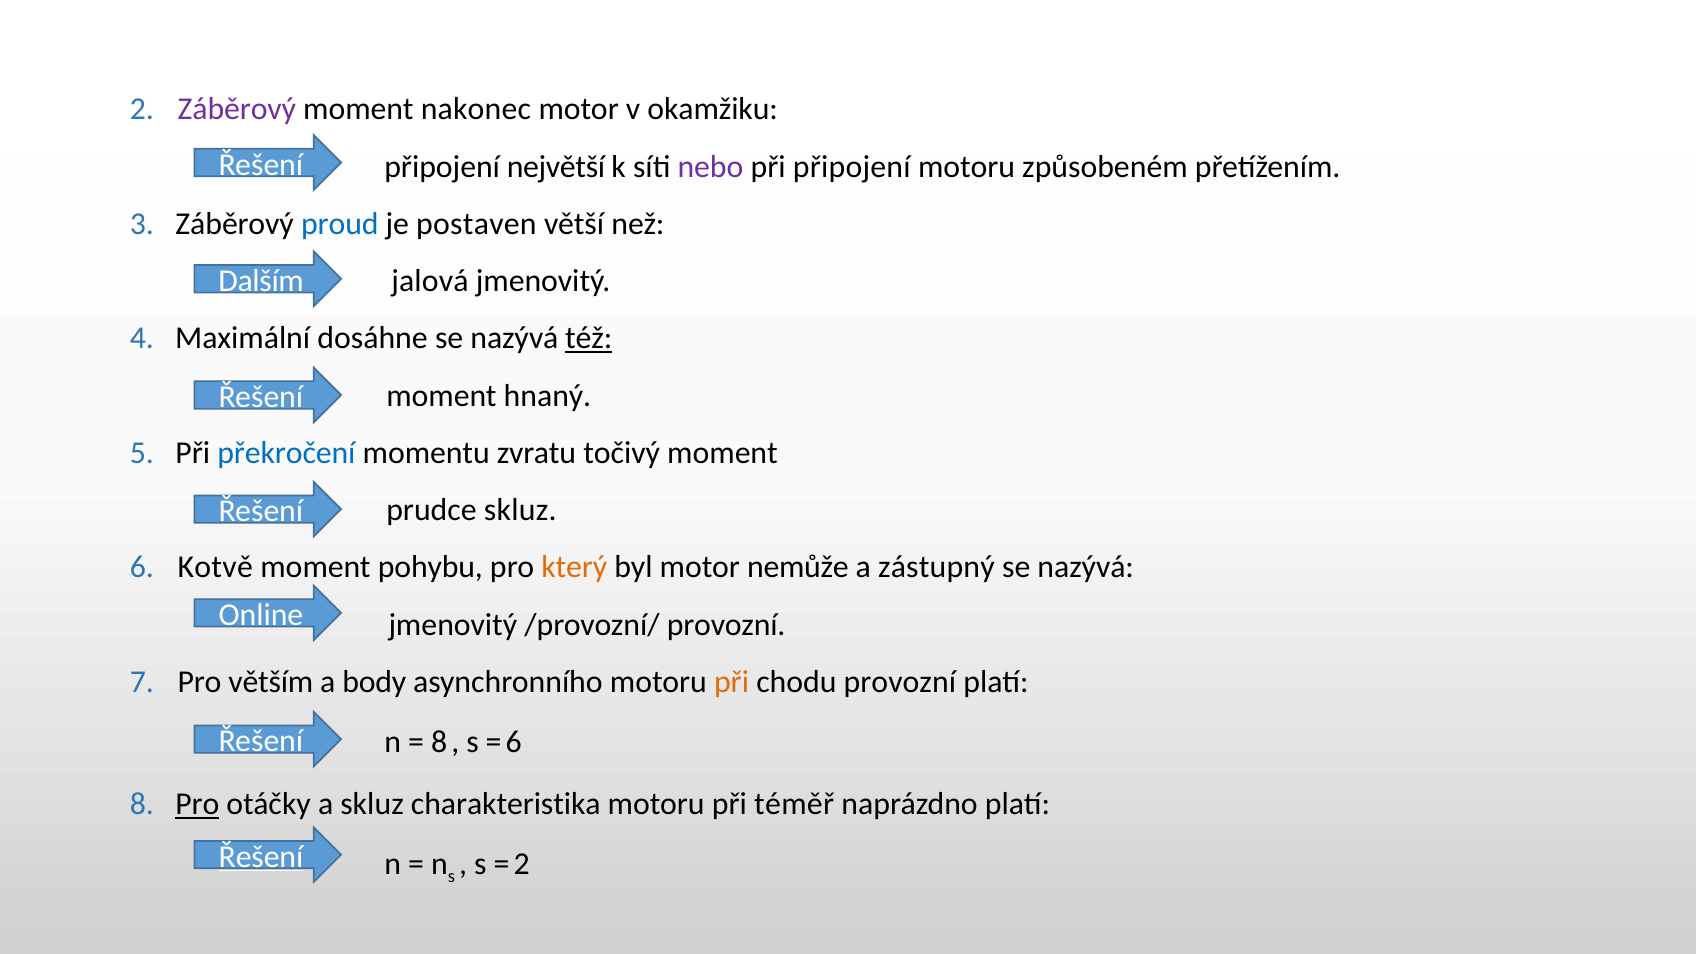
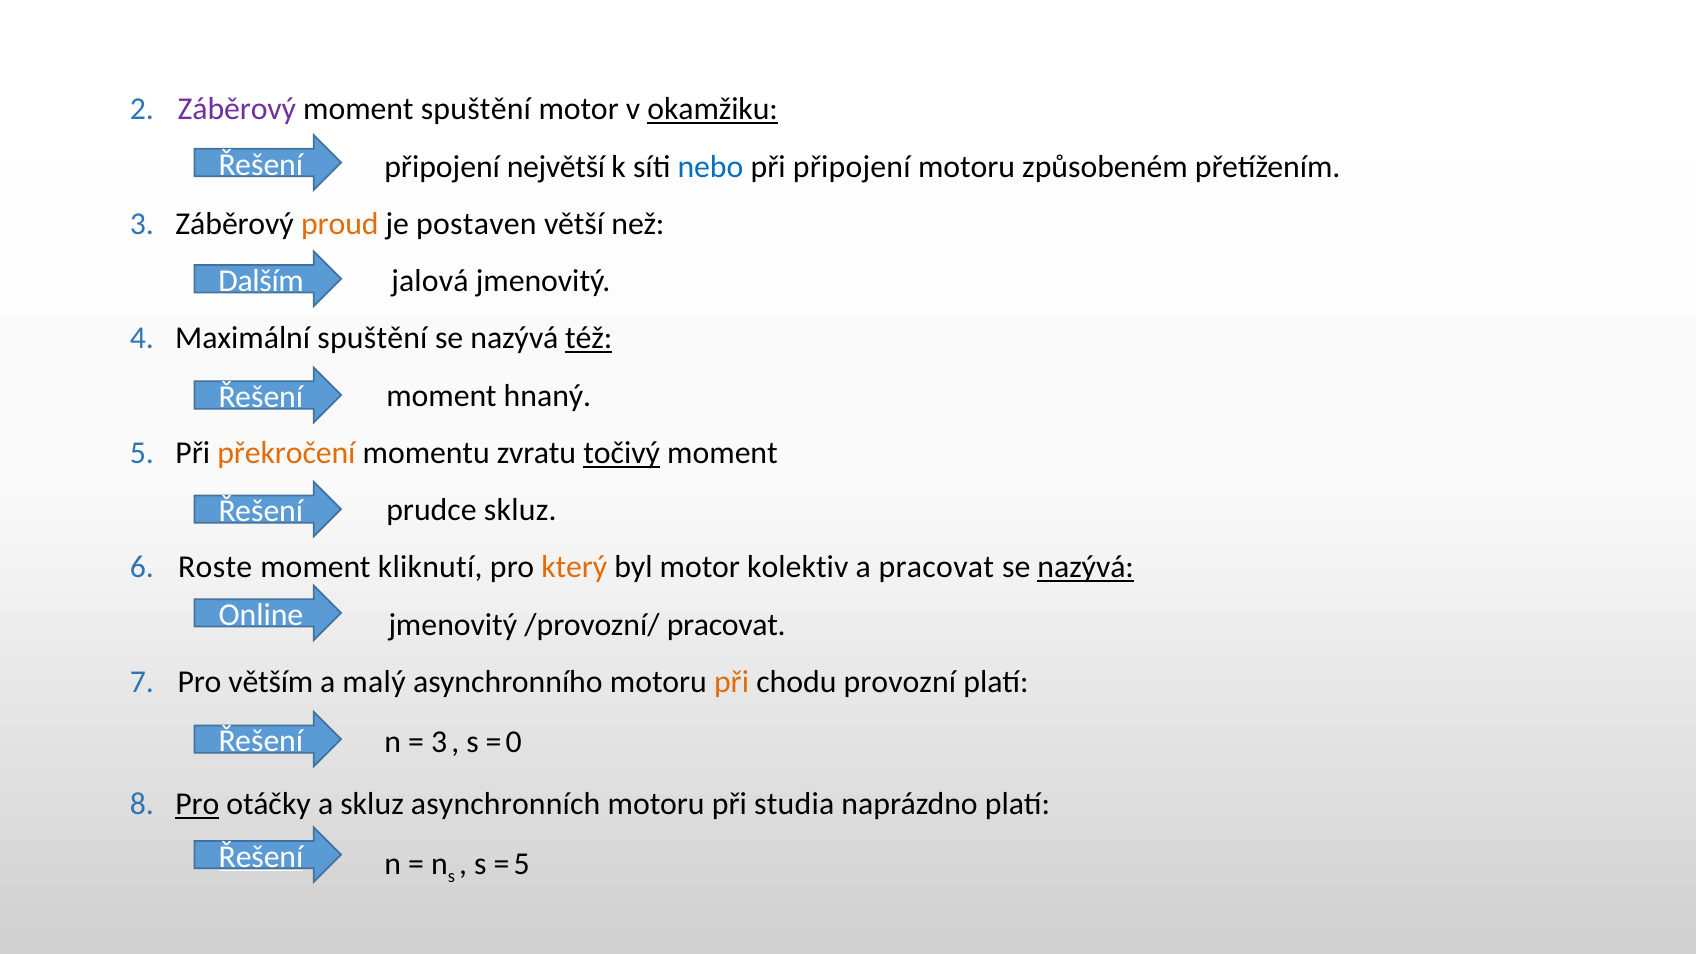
moment nakonec: nakonec -> spuštění
okamžiku underline: none -> present
nebo colour: purple -> blue
proud colour: blue -> orange
Maximální dosáhne: dosáhne -> spuštění
překročení colour: blue -> orange
točivý underline: none -> present
Kotvě: Kotvě -> Roste
pohybu: pohybu -> kliknutí
nemůže: nemůže -> kolektiv
a zástupný: zástupný -> pracovat
nazývá at (1086, 567) underline: none -> present
/provozní/ provozní: provozní -> pracovat
body: body -> malý
8 at (439, 742): 8 -> 3
6 at (514, 742): 6 -> 0
charakteristika: charakteristika -> asynchronních
téměř: téměř -> studia
2 at (522, 864): 2 -> 5
